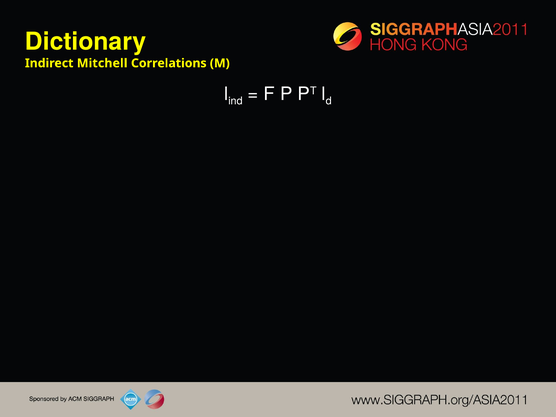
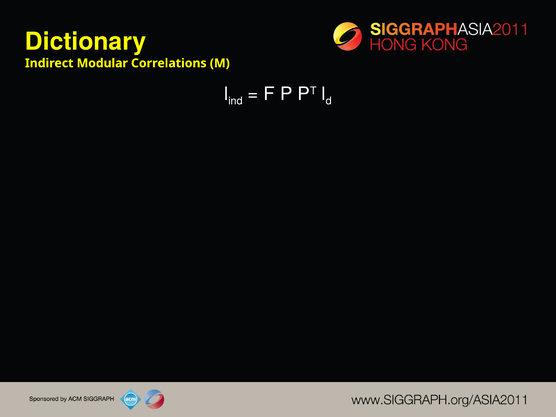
Mitchell: Mitchell -> Modular
